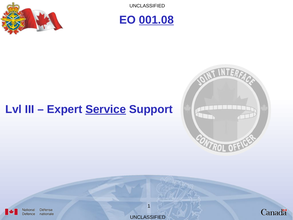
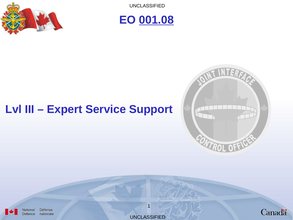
Service underline: present -> none
